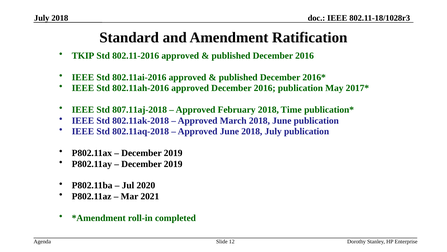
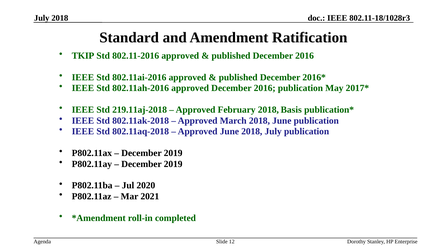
807.11aj-2018: 807.11aj-2018 -> 219.11aj-2018
Time: Time -> Basis
